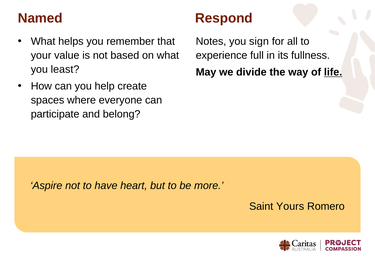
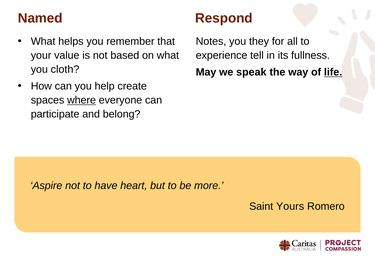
sign: sign -> they
full: full -> tell
least: least -> cloth
divide: divide -> speak
where underline: none -> present
